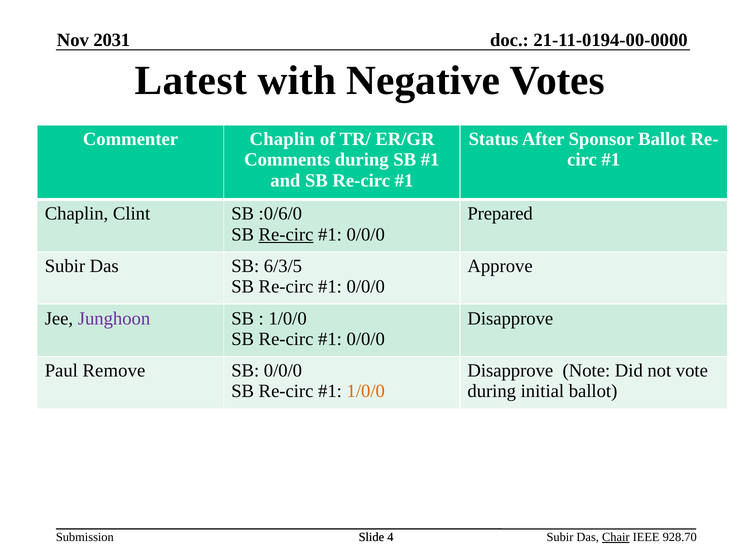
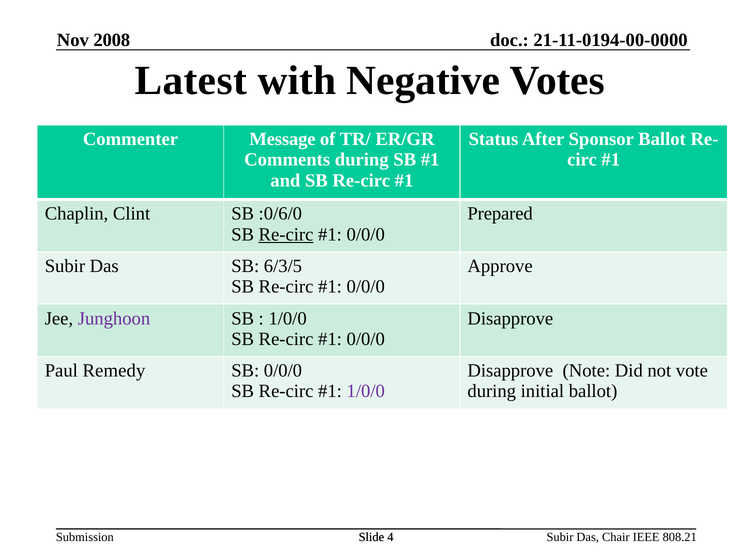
2031: 2031 -> 2008
Commenter Chaplin: Chaplin -> Message
Remove: Remove -> Remedy
1/0/0 at (366, 391) colour: orange -> purple
Chair underline: present -> none
928.70: 928.70 -> 808.21
